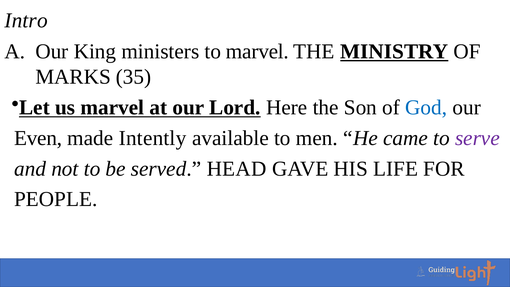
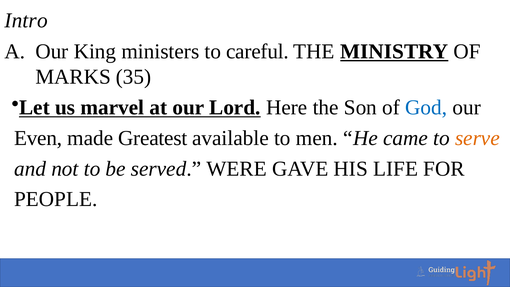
to marvel: marvel -> careful
Intently: Intently -> Greatest
serve colour: purple -> orange
HEAD: HEAD -> WERE
